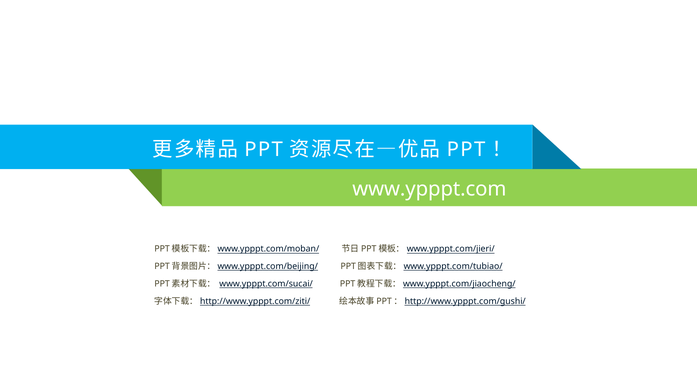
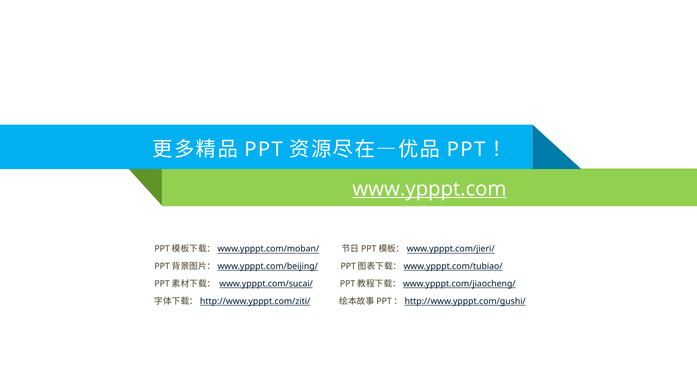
www.ypppt.com underline: none -> present
